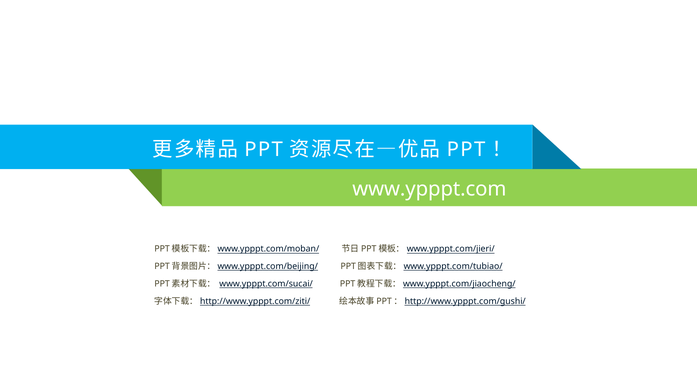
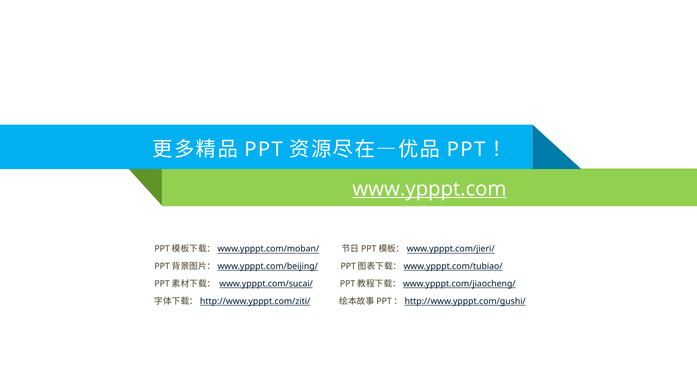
www.ypppt.com underline: none -> present
